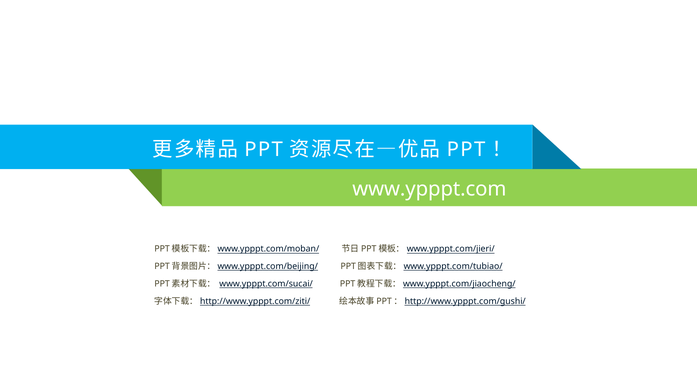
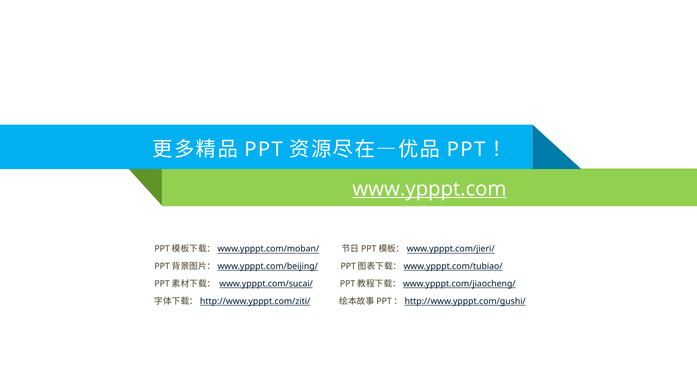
www.ypppt.com underline: none -> present
